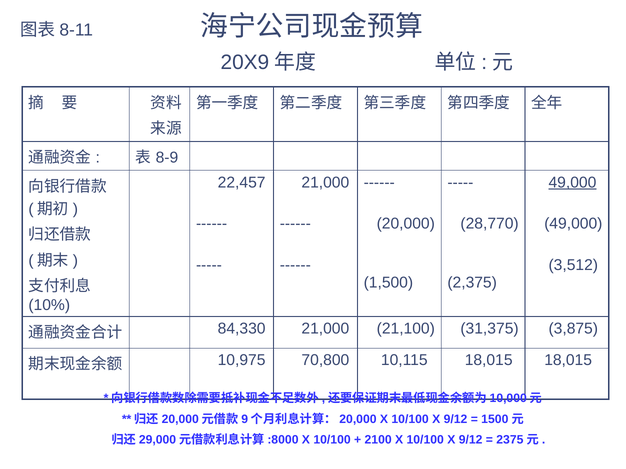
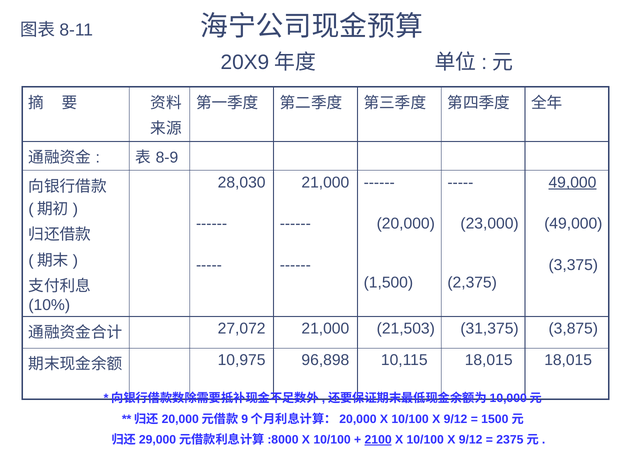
22,457: 22,457 -> 28,030
28,770: 28,770 -> 23,000
3,512: 3,512 -> 3,375
84,330: 84,330 -> 27,072
21,100: 21,100 -> 21,503
70,800: 70,800 -> 96,898
2100 underline: none -> present
